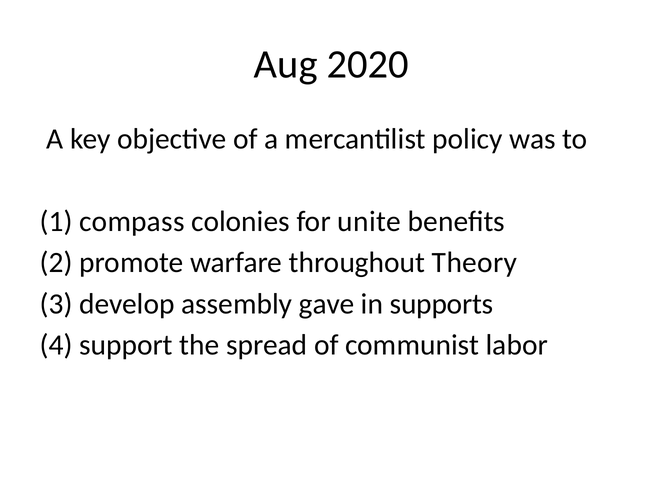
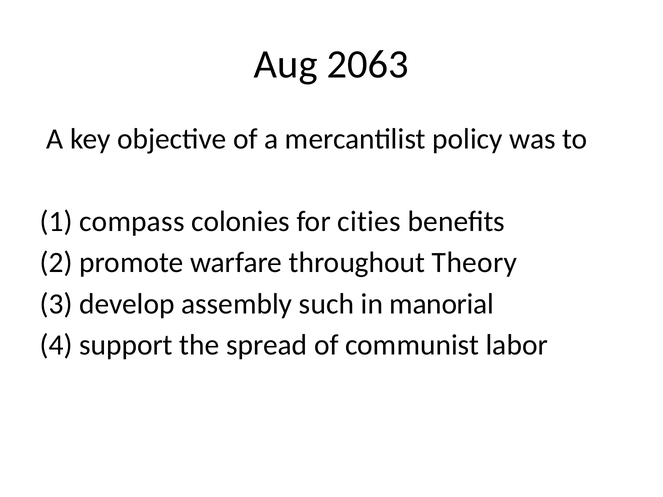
2020: 2020 -> 2063
unite: unite -> cities
gave: gave -> such
supports: supports -> manorial
